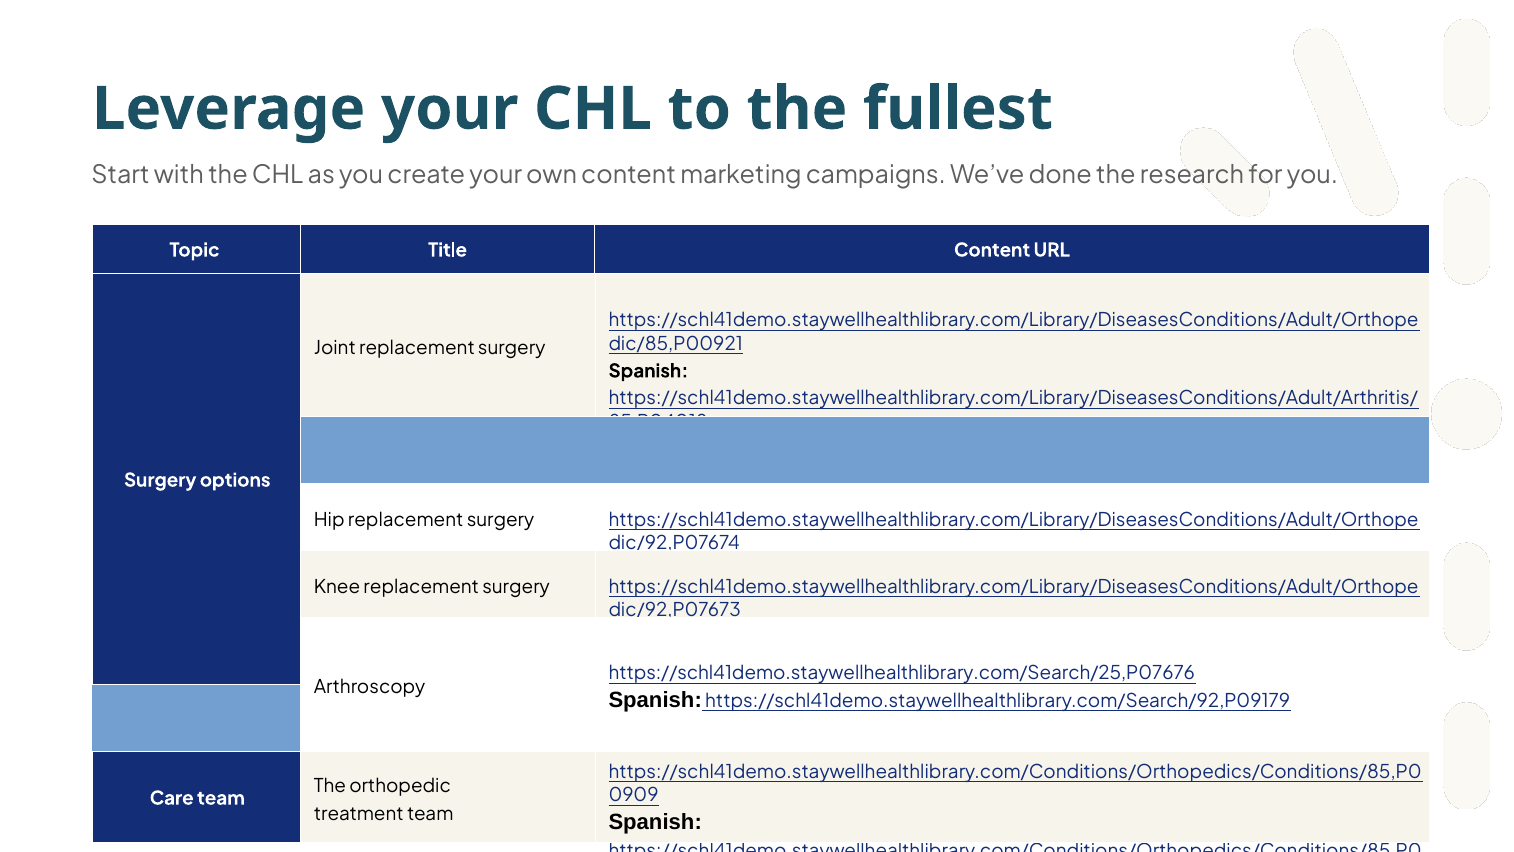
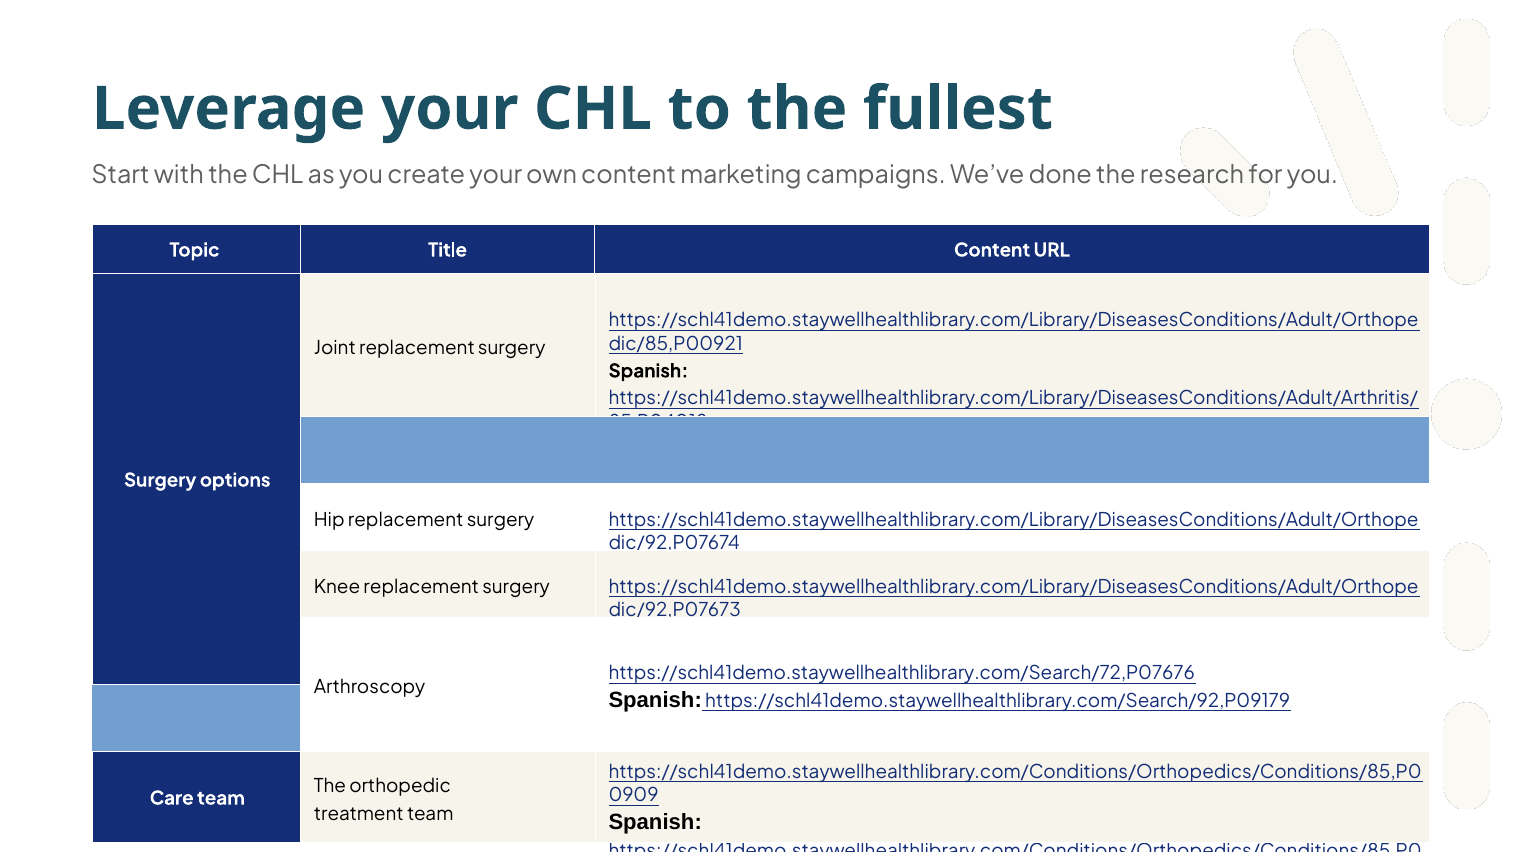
https://schl41demo.staywellhealthlibrary.com/Search/25,P07676: https://schl41demo.staywellhealthlibrary.com/Search/25,P07676 -> https://schl41demo.staywellhealthlibrary.com/Search/72,P07676
